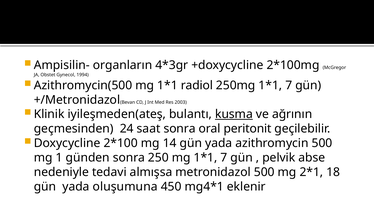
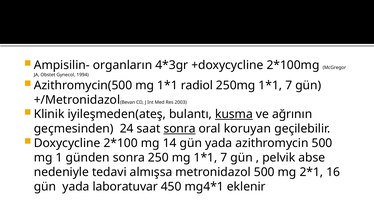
sonra at (180, 129) underline: none -> present
peritonit: peritonit -> koruyan
18: 18 -> 16
oluşumuna: oluşumuna -> laboratuvar
